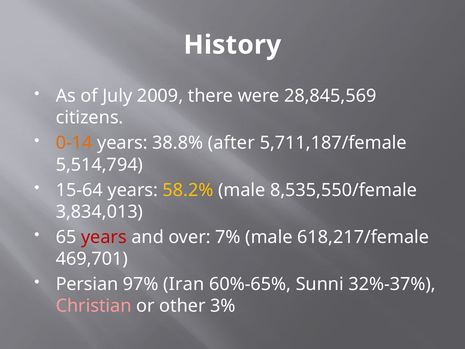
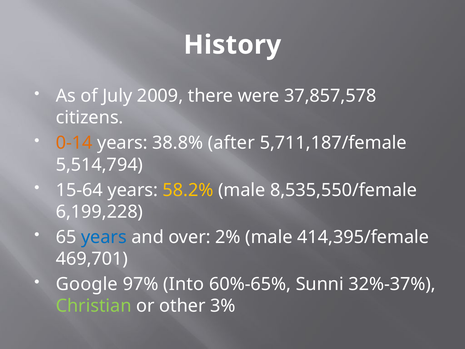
28,845,569: 28,845,569 -> 37,857,578
3,834,013: 3,834,013 -> 6,199,228
years at (104, 237) colour: red -> blue
7%: 7% -> 2%
618,217/female: 618,217/female -> 414,395/female
Persian: Persian -> Google
Iran: Iran -> Into
Christian colour: pink -> light green
